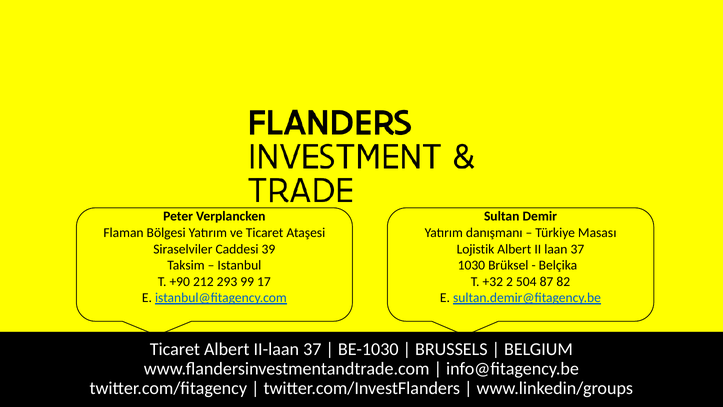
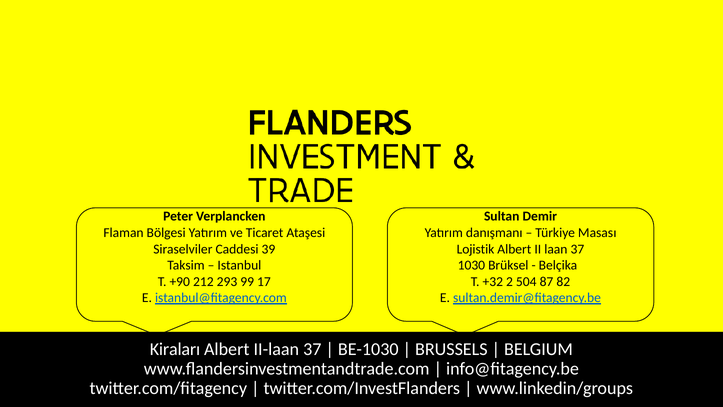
Ticaret at (175, 349): Ticaret -> Kiraları
